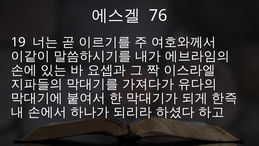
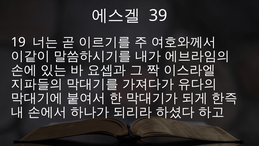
76: 76 -> 39
